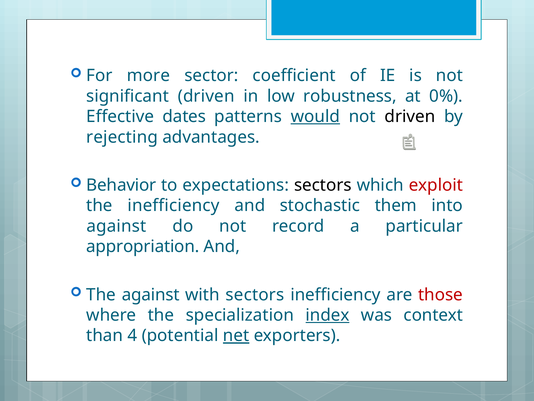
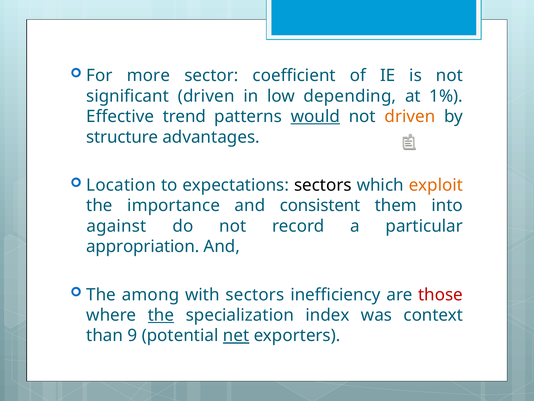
robustness: robustness -> depending
0%: 0% -> 1%
dates: dates -> trend
driven at (410, 116) colour: black -> orange
rejecting: rejecting -> structure
Behavior: Behavior -> Location
exploit colour: red -> orange
the inefficiency: inefficiency -> importance
stochastic: stochastic -> consistent
The against: against -> among
the at (161, 315) underline: none -> present
index underline: present -> none
4: 4 -> 9
